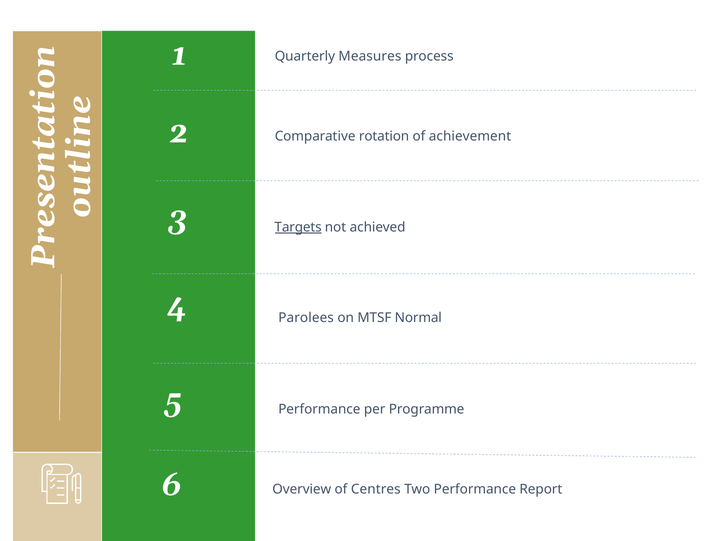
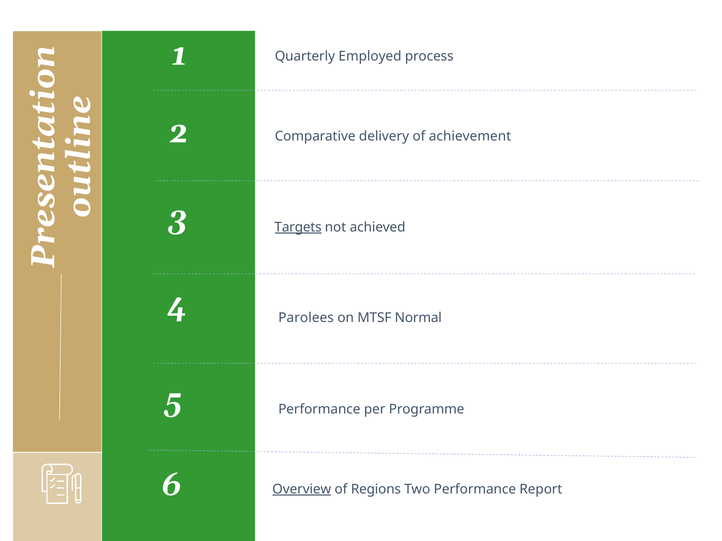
Measures: Measures -> Employed
rotation: rotation -> delivery
Overview underline: none -> present
Centres: Centres -> Regions
